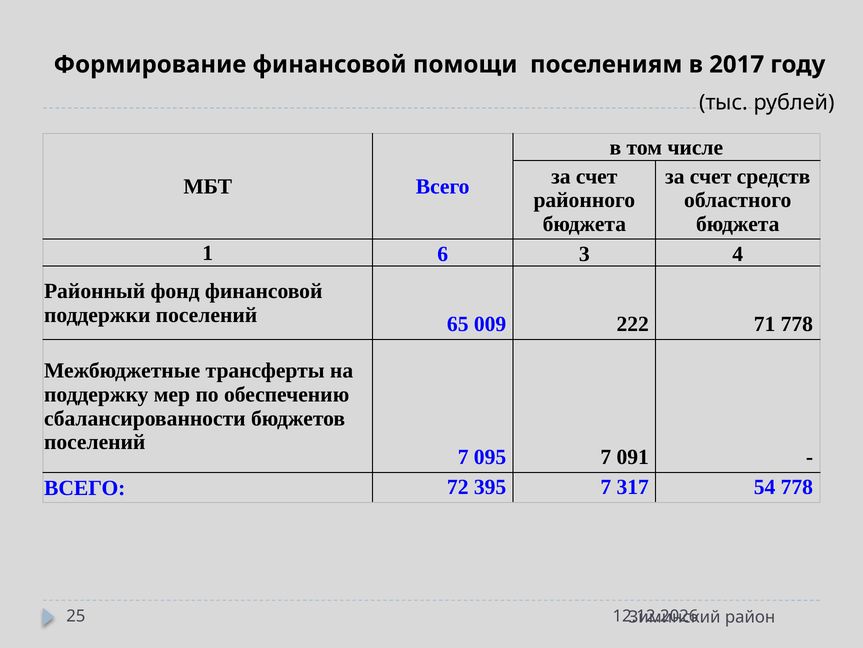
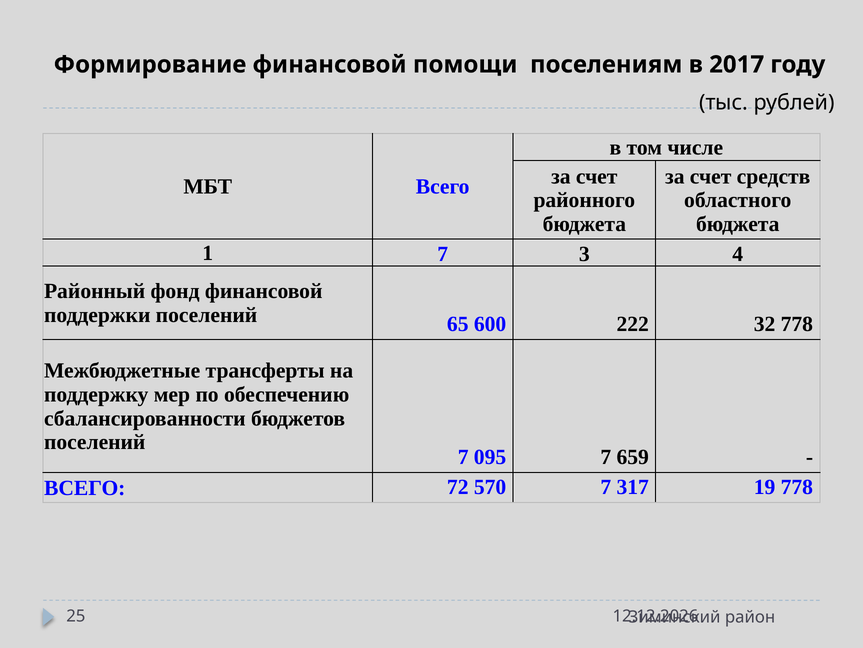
1 6: 6 -> 7
009: 009 -> 600
71: 71 -> 32
091: 091 -> 659
395: 395 -> 570
54: 54 -> 19
